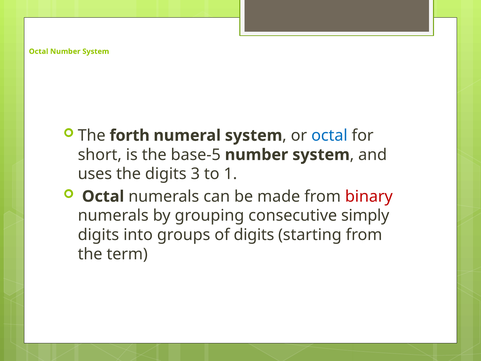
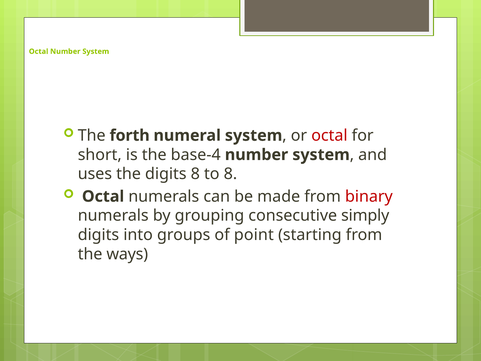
octal at (329, 135) colour: blue -> red
base-5: base-5 -> base-4
digits 3: 3 -> 8
to 1: 1 -> 8
of digits: digits -> point
term: term -> ways
